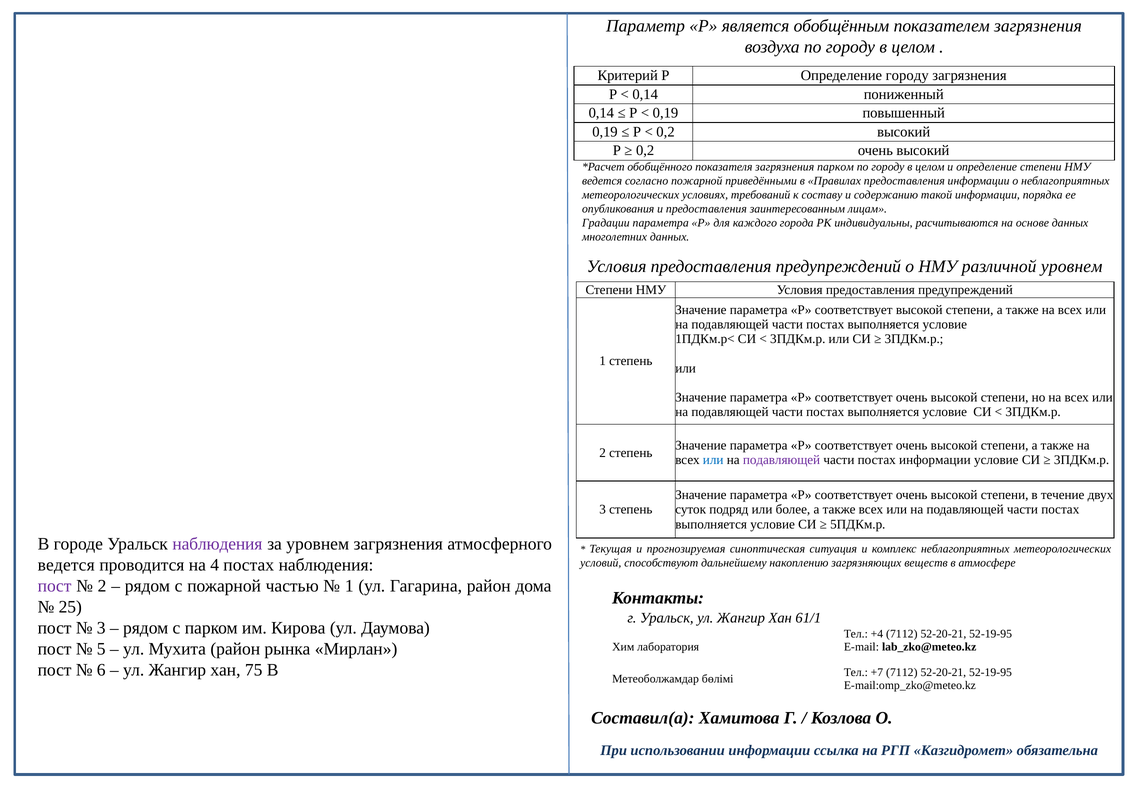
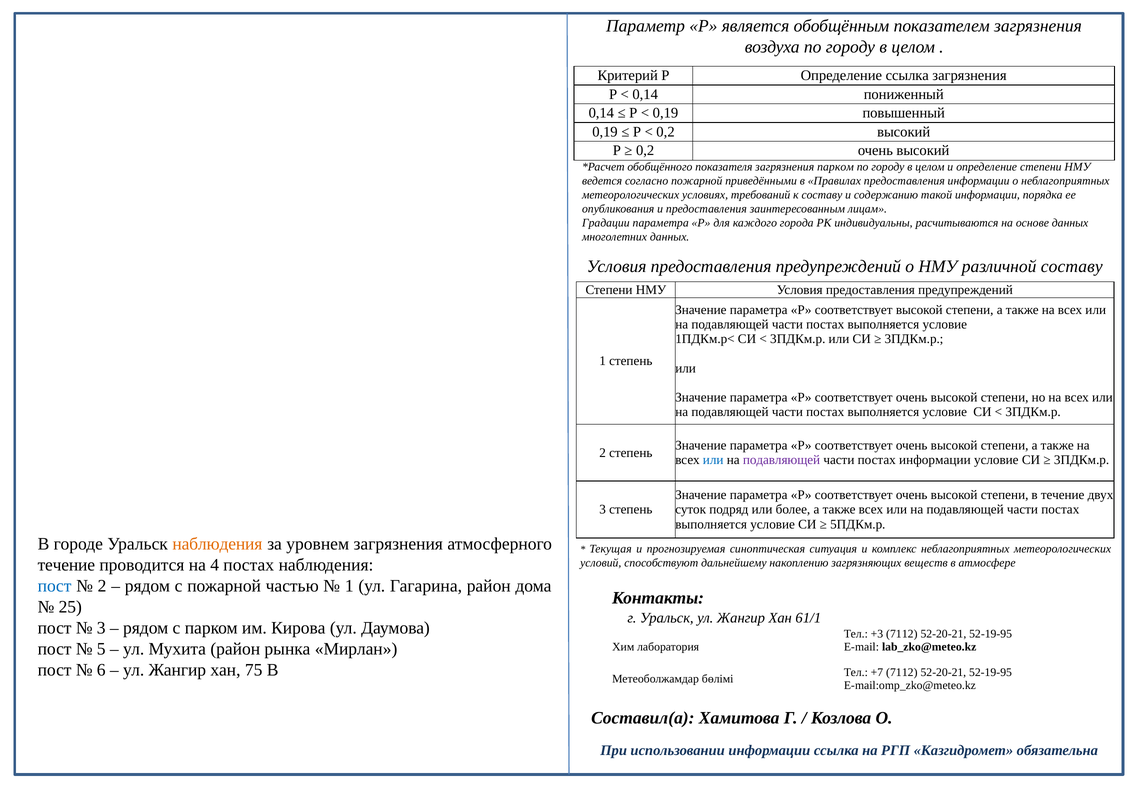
Определение городу: городу -> ссылка
различной уровнем: уровнем -> составу
наблюдения at (217, 544) colour: purple -> orange
ведется at (66, 565): ведется -> течение
пост at (55, 586) colour: purple -> blue
+4: +4 -> +3
